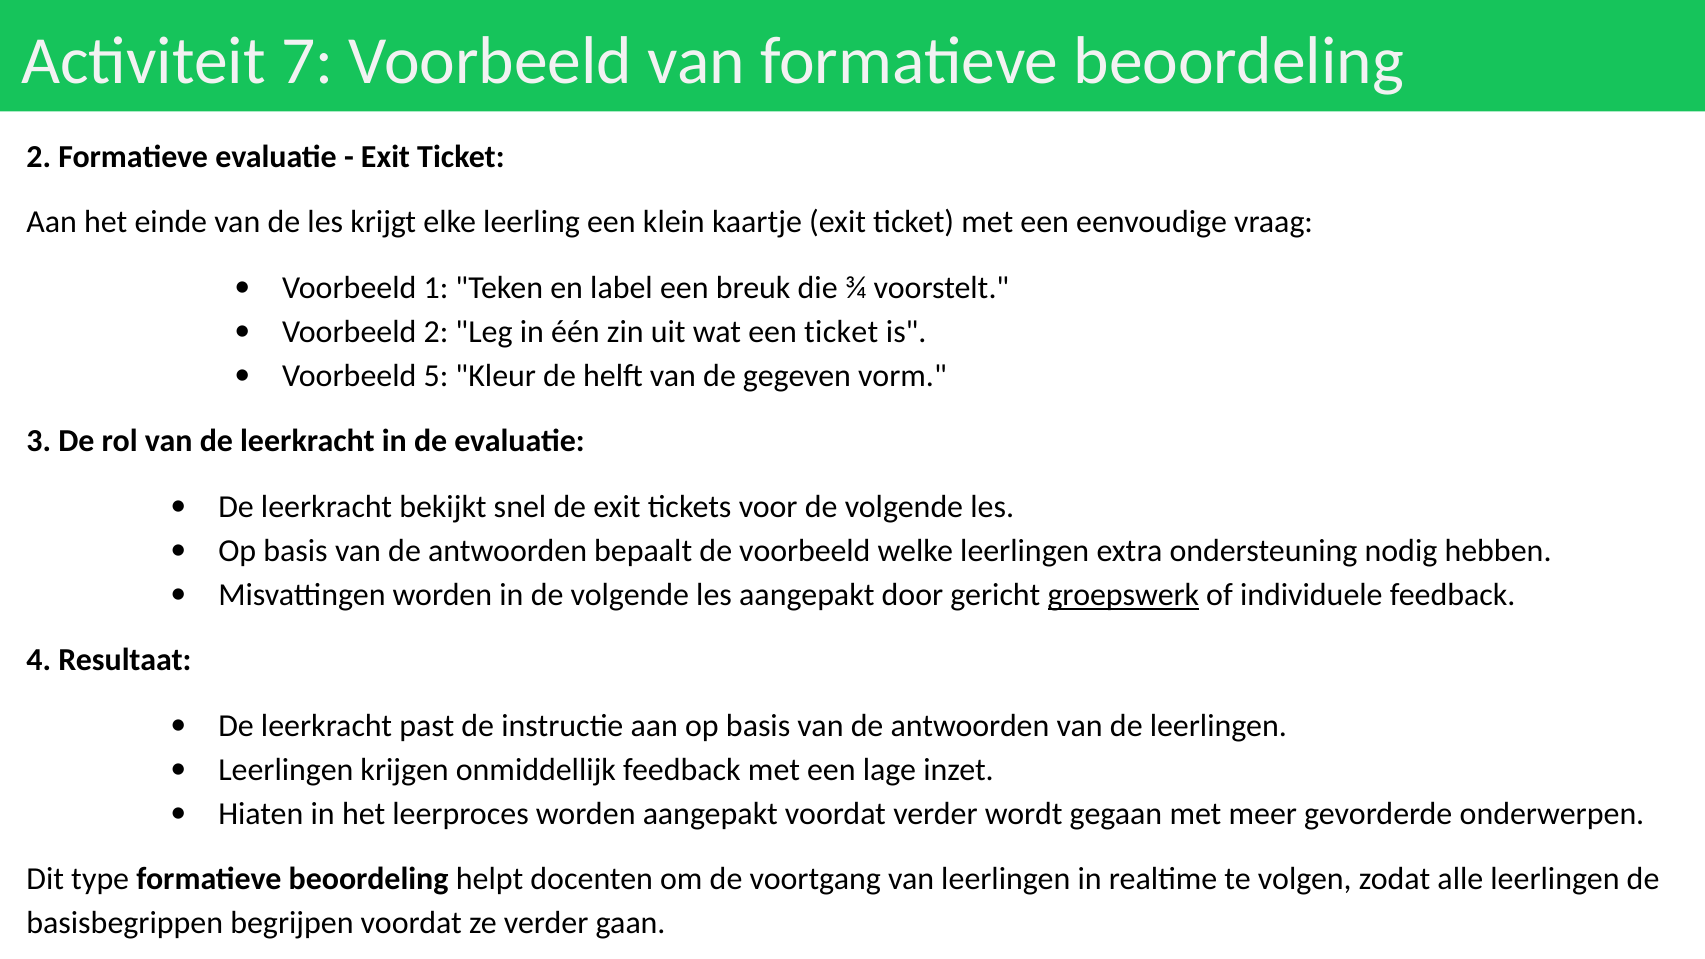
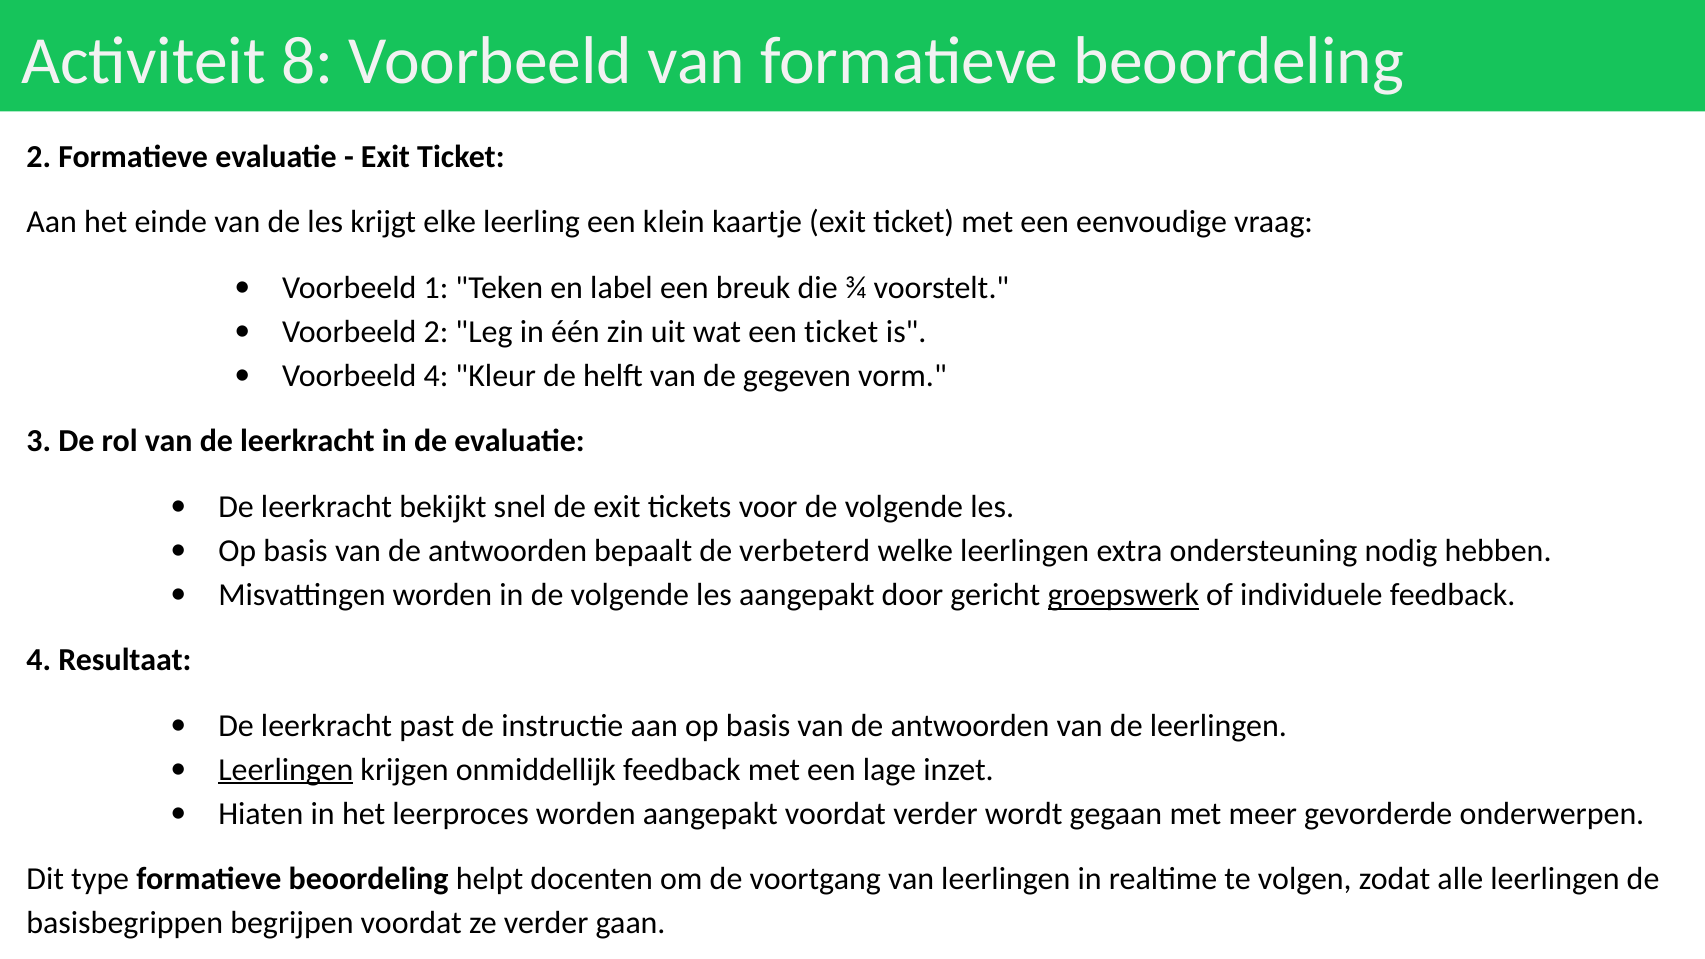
7: 7 -> 8
Voorbeeld 5: 5 -> 4
de voorbeeld: voorbeeld -> verbeterd
Leerlingen at (286, 770) underline: none -> present
